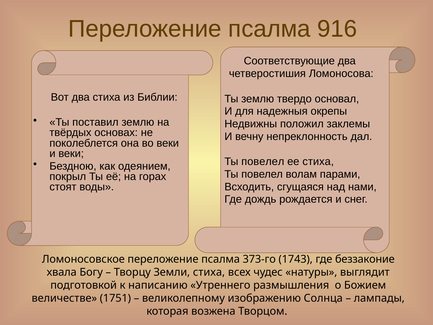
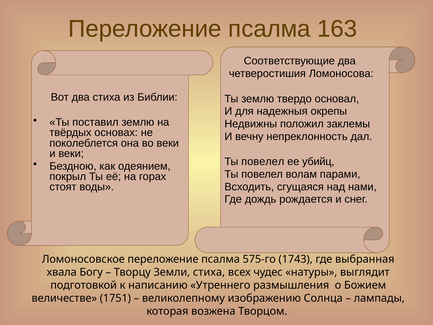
916: 916 -> 163
ее стиха: стиха -> убийц
373-го: 373-го -> 575-го
беззаконие: беззаконие -> выбранная
